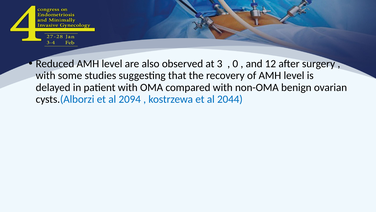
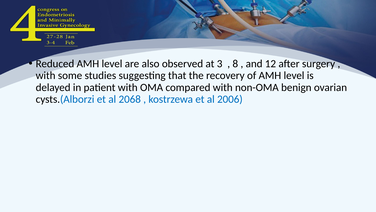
0: 0 -> 8
2094: 2094 -> 2068
2044: 2044 -> 2006
